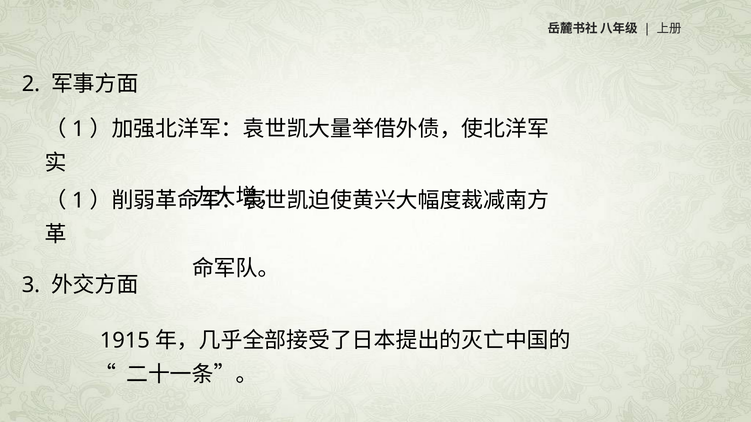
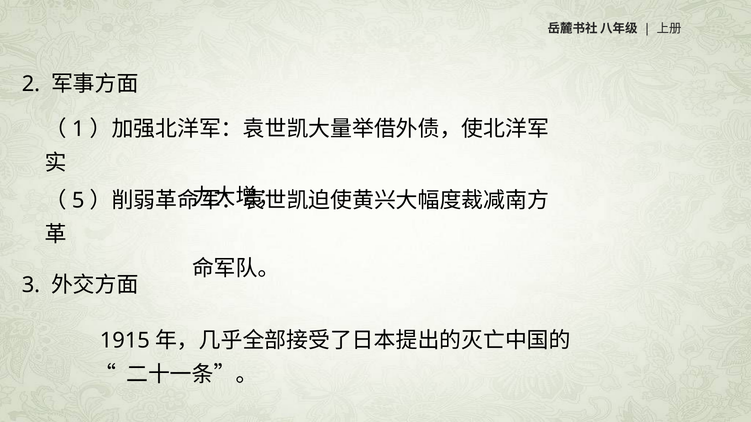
1 at (78, 201): 1 -> 5
